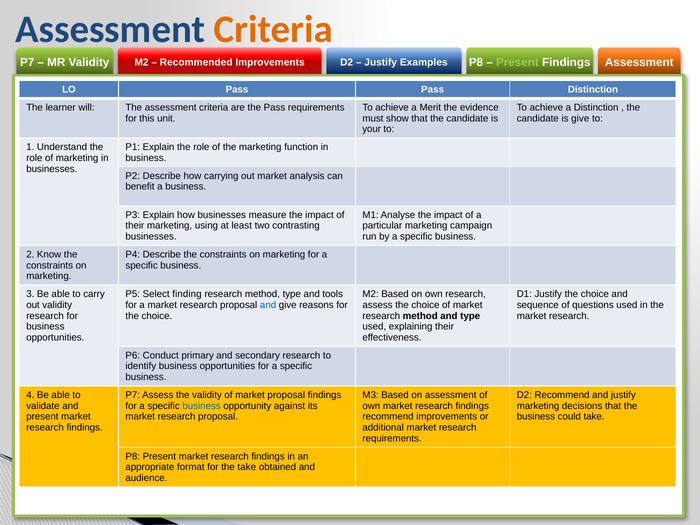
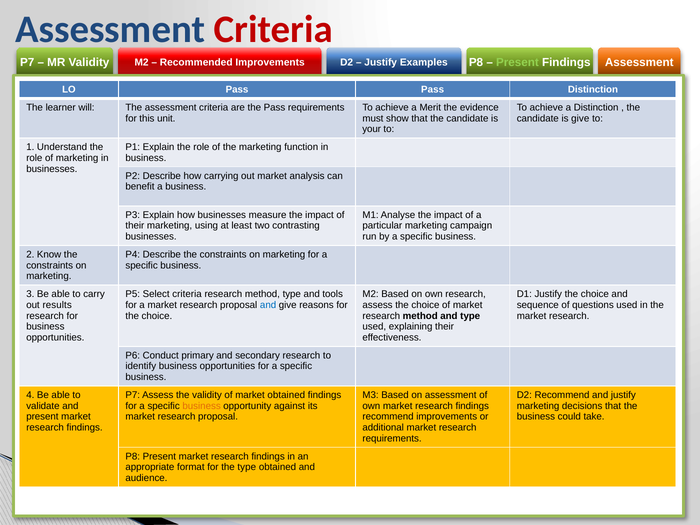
Criteria at (273, 29) colour: orange -> red
Select finding: finding -> criteria
out validity: validity -> results
market proposal: proposal -> obtained
business at (202, 406) colour: blue -> orange
the take: take -> type
